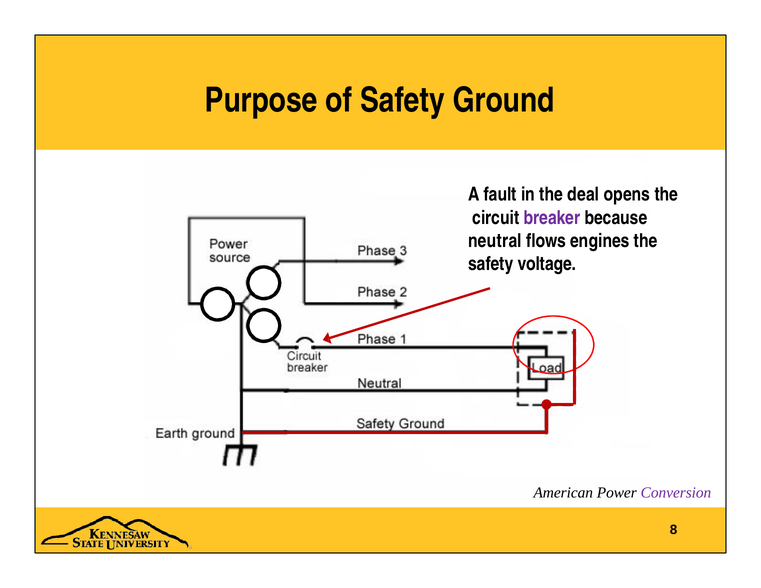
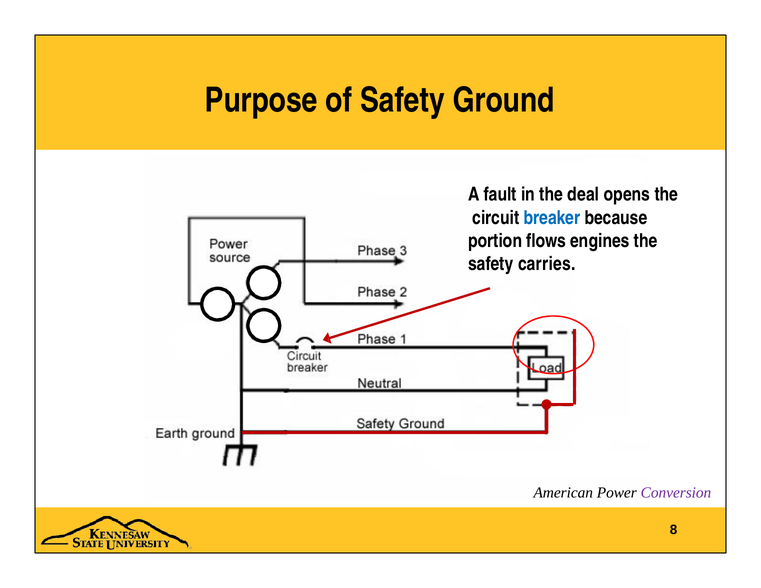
breaker colour: purple -> blue
neutral: neutral -> portion
voltage: voltage -> carries
